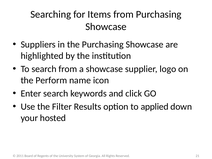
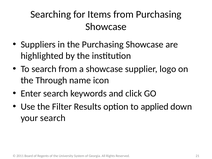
Perform: Perform -> Through
your hosted: hosted -> search
